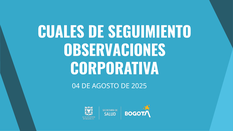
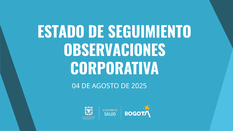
CUALES: CUALES -> ESTADO
